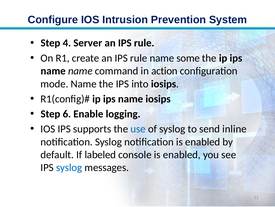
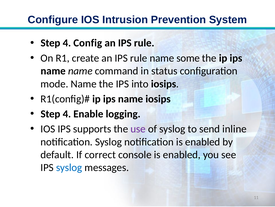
Server: Server -> Config
action: action -> status
6 at (67, 114): 6 -> 4
use colour: blue -> purple
labeled: labeled -> correct
